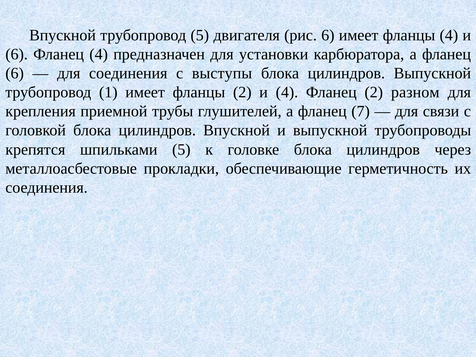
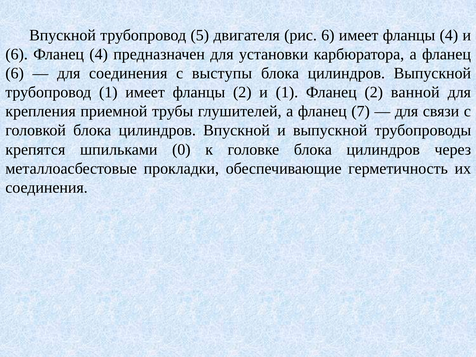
и 4: 4 -> 1
разном: разном -> ванной
шпильками 5: 5 -> 0
